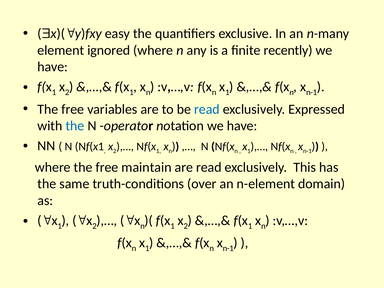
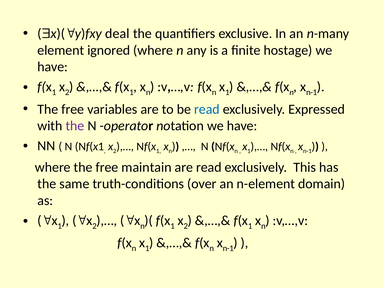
easy: easy -> deal
recently: recently -> hostage
the at (75, 126) colour: blue -> purple
